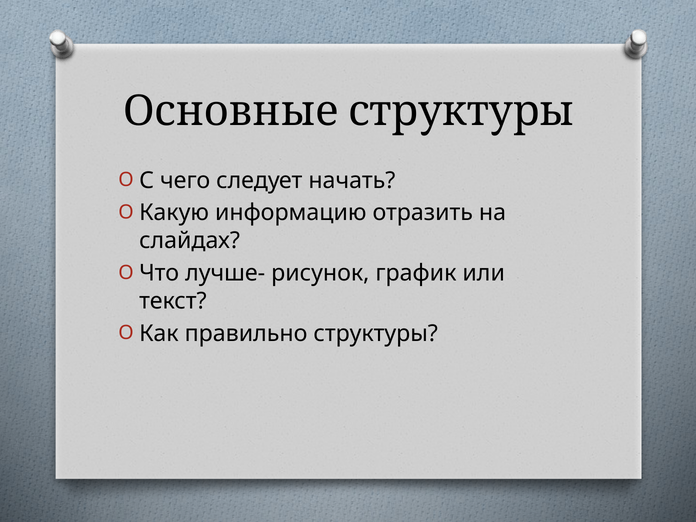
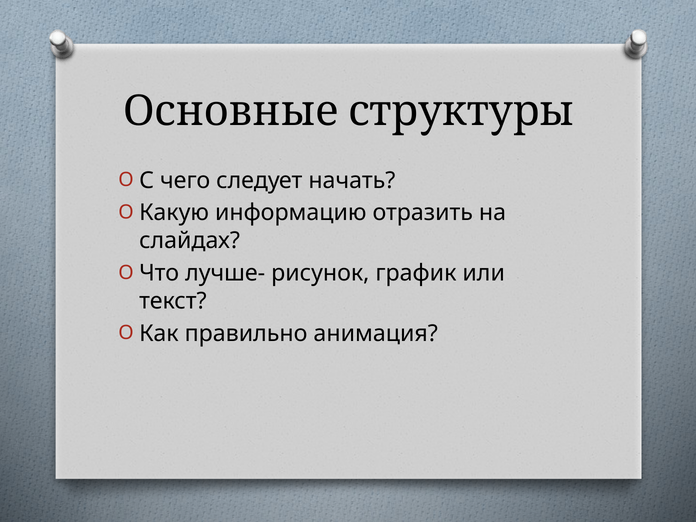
правильно структуры: структуры -> анимация
